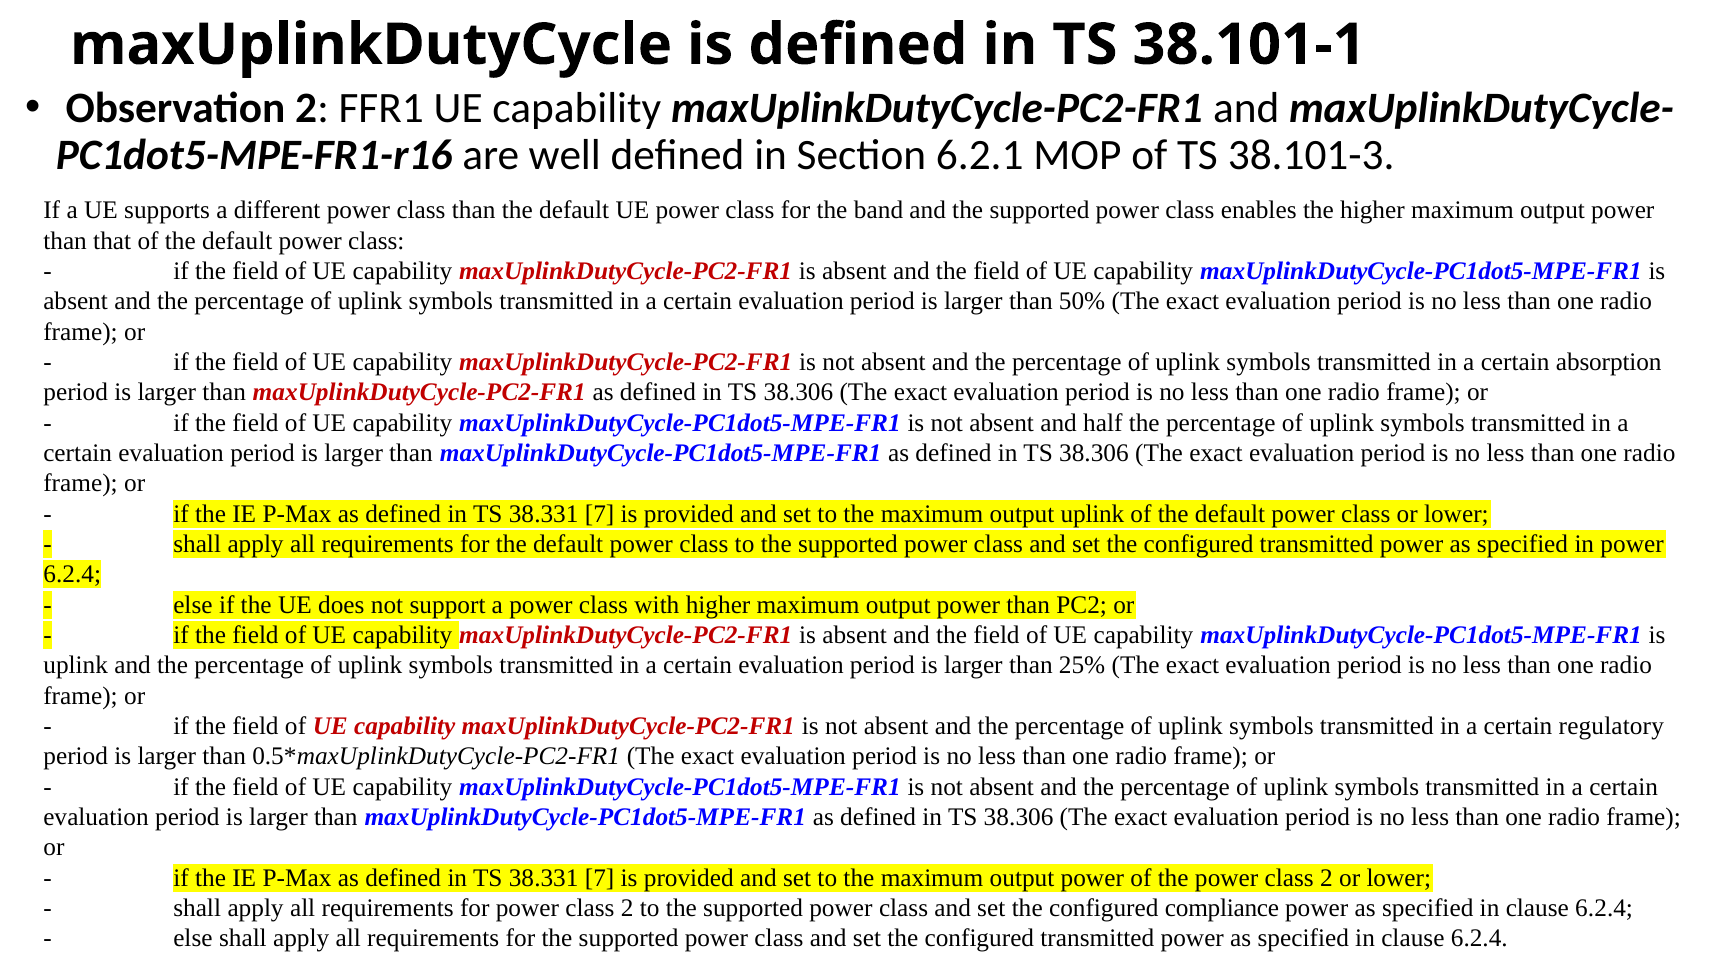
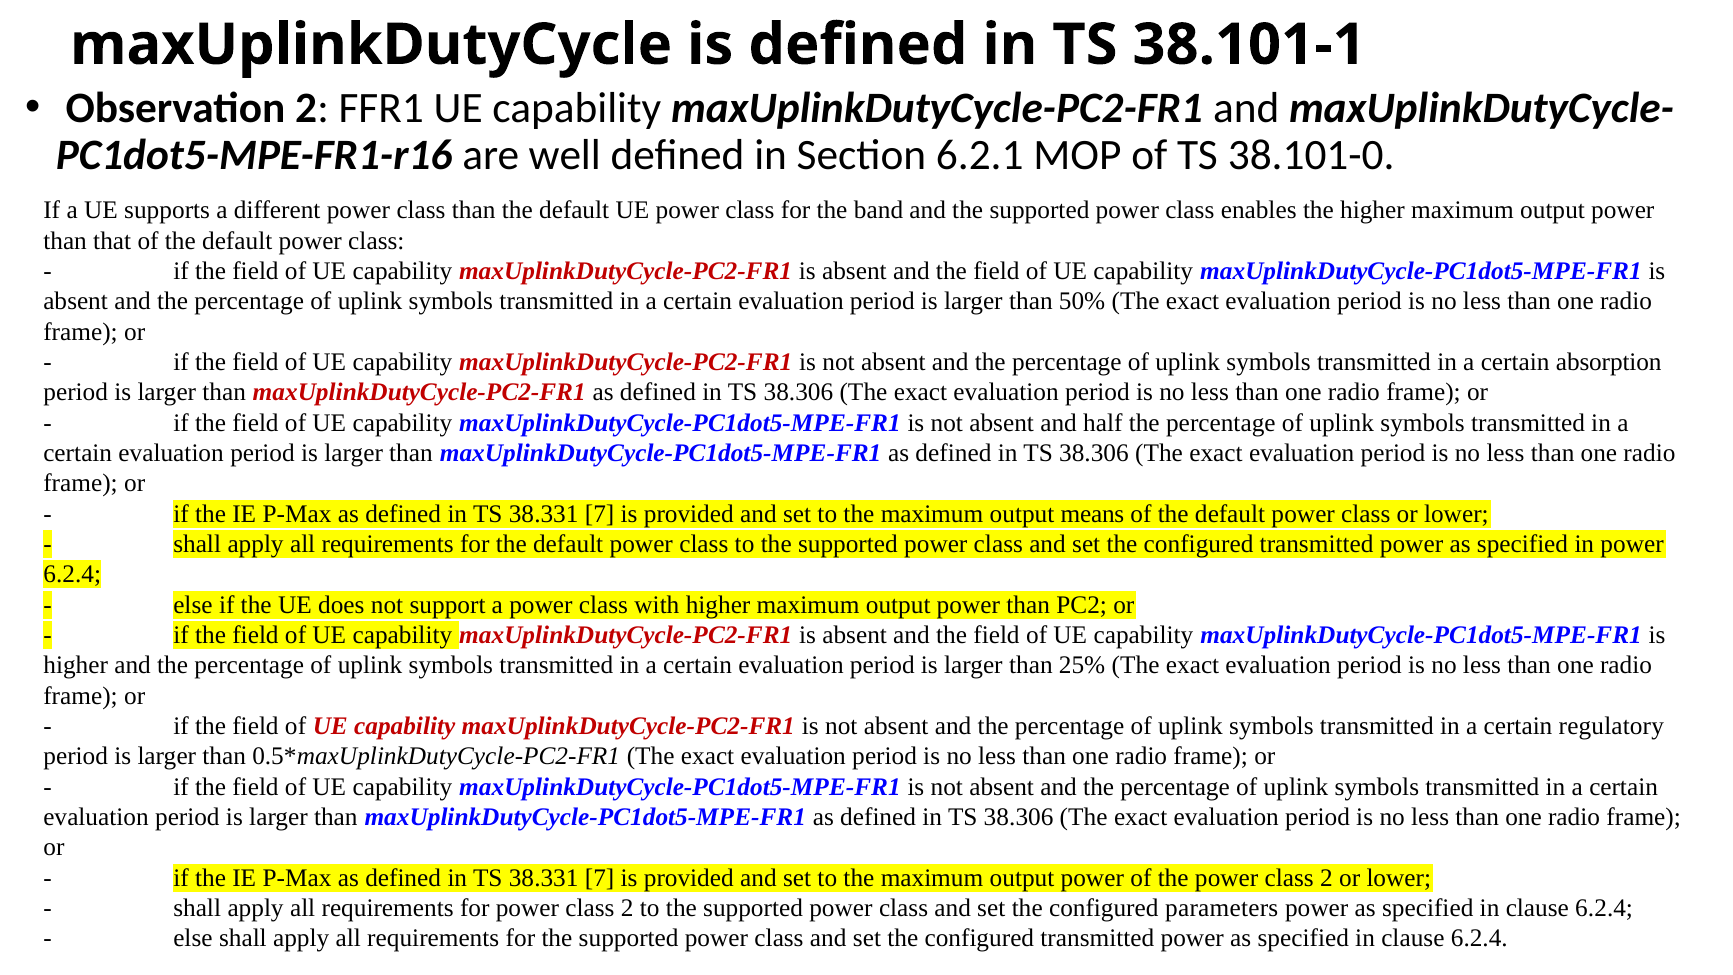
38.101-3: 38.101-3 -> 38.101-0
output uplink: uplink -> means
uplink at (76, 666): uplink -> higher
compliance: compliance -> parameters
